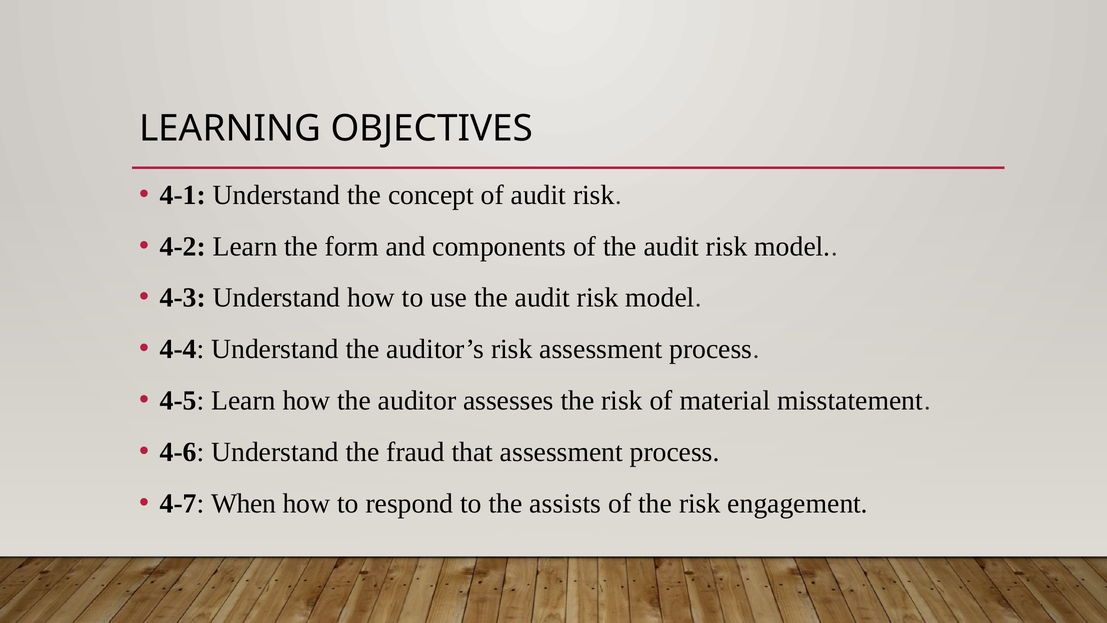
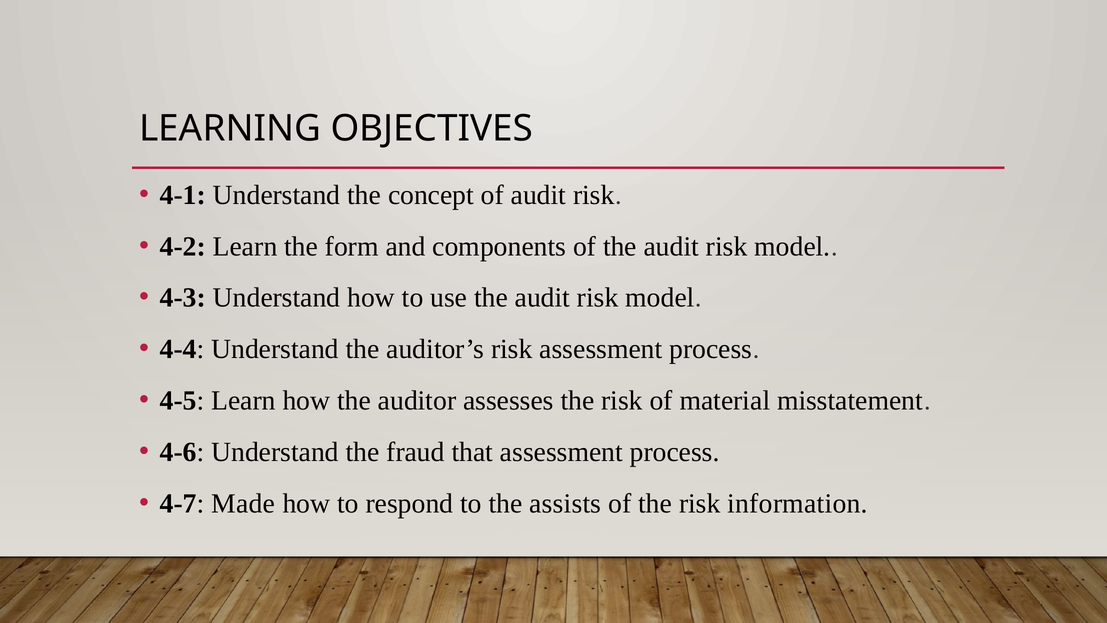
When: When -> Made
engagement: engagement -> information
